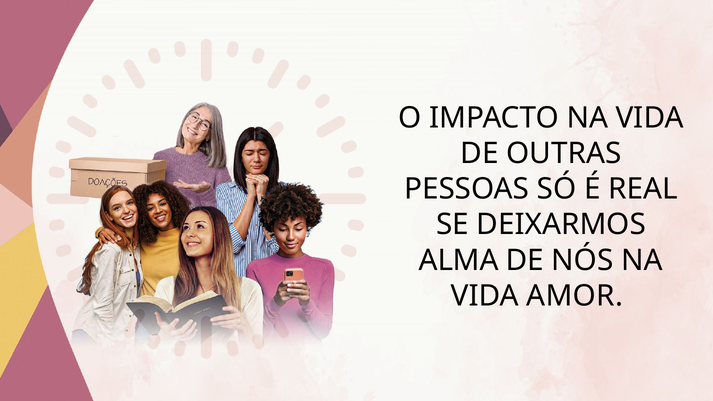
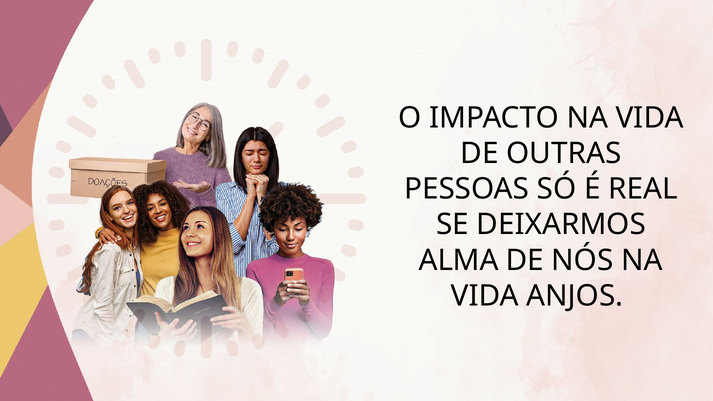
AMOR: AMOR -> ANJOS
